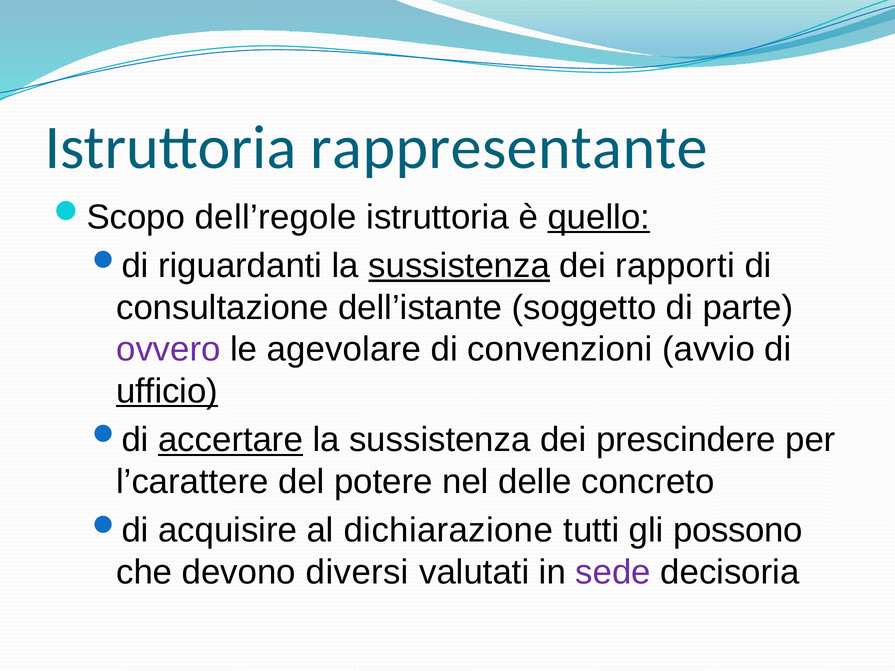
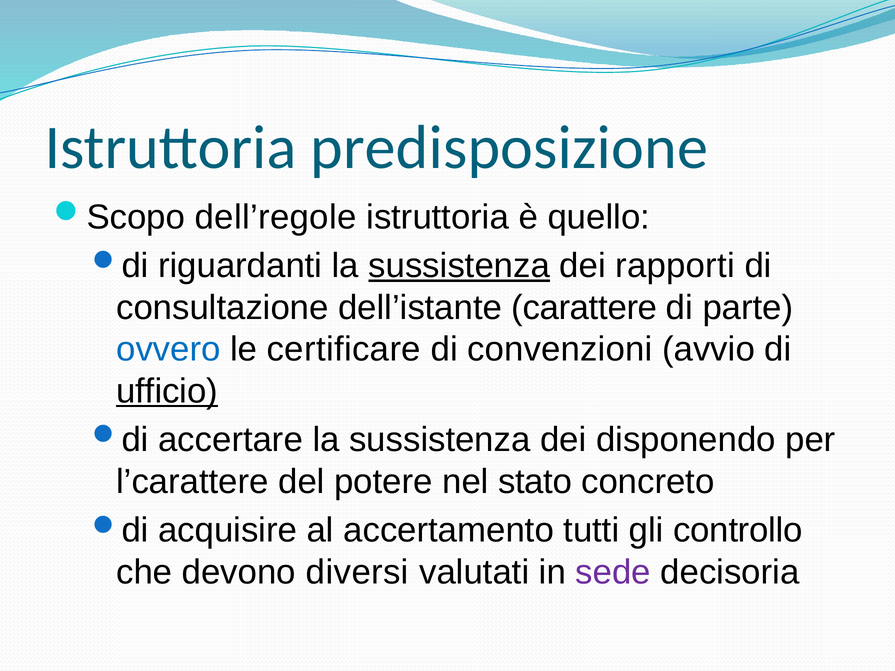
rappresentante: rappresentante -> predisposizione
quello underline: present -> none
soggetto: soggetto -> carattere
ovvero colour: purple -> blue
agevolare: agevolare -> certificare
accertare underline: present -> none
prescindere: prescindere -> disponendo
delle: delle -> stato
dichiarazione: dichiarazione -> accertamento
possono: possono -> controllo
